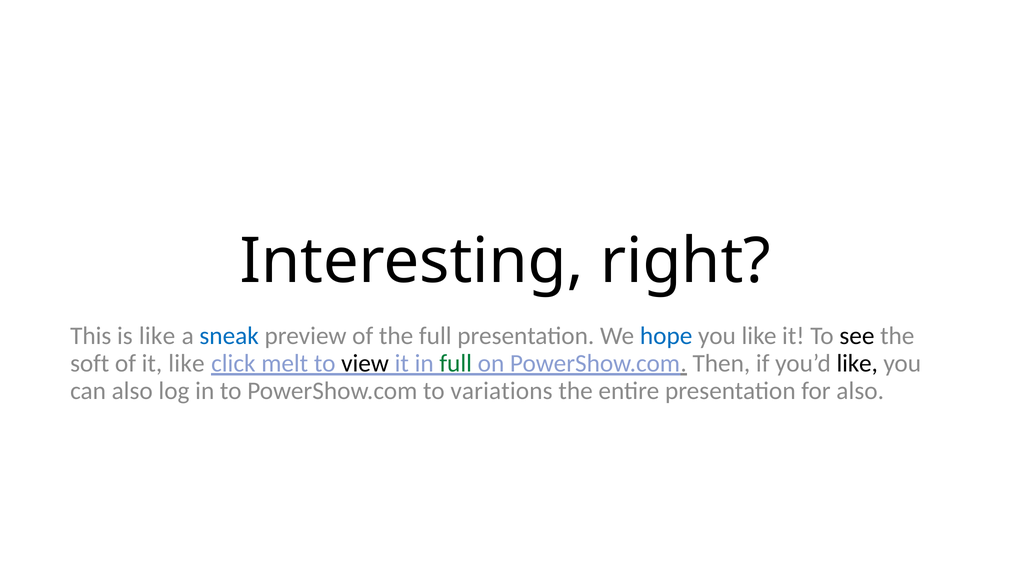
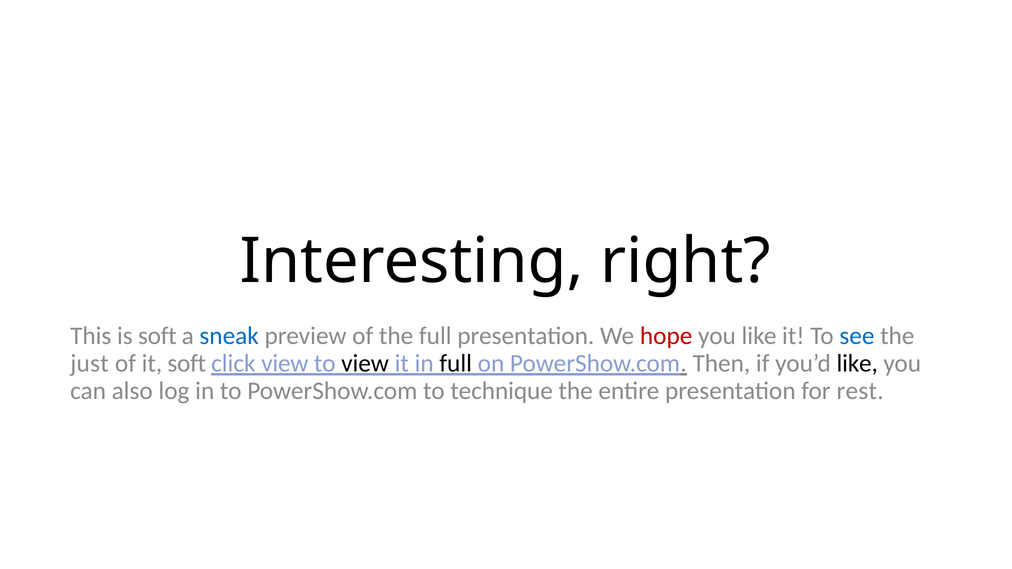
is like: like -> soft
hope colour: blue -> red
see colour: black -> blue
soft: soft -> just
it like: like -> soft
click melt: melt -> view
full at (456, 364) colour: green -> black
variations: variations -> technique
for also: also -> rest
